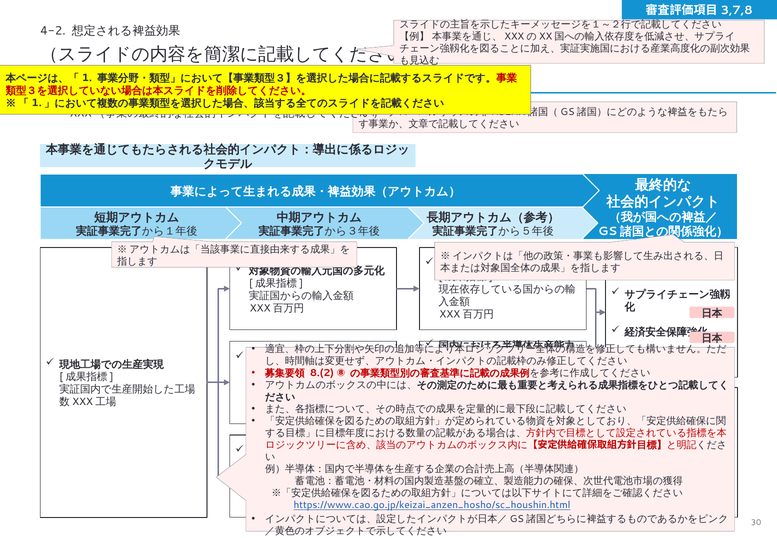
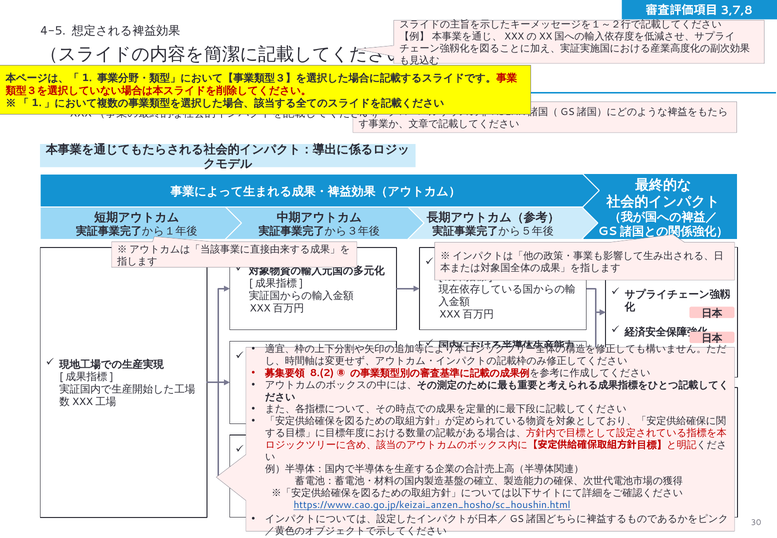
4-2: 4-2 -> 4-5
